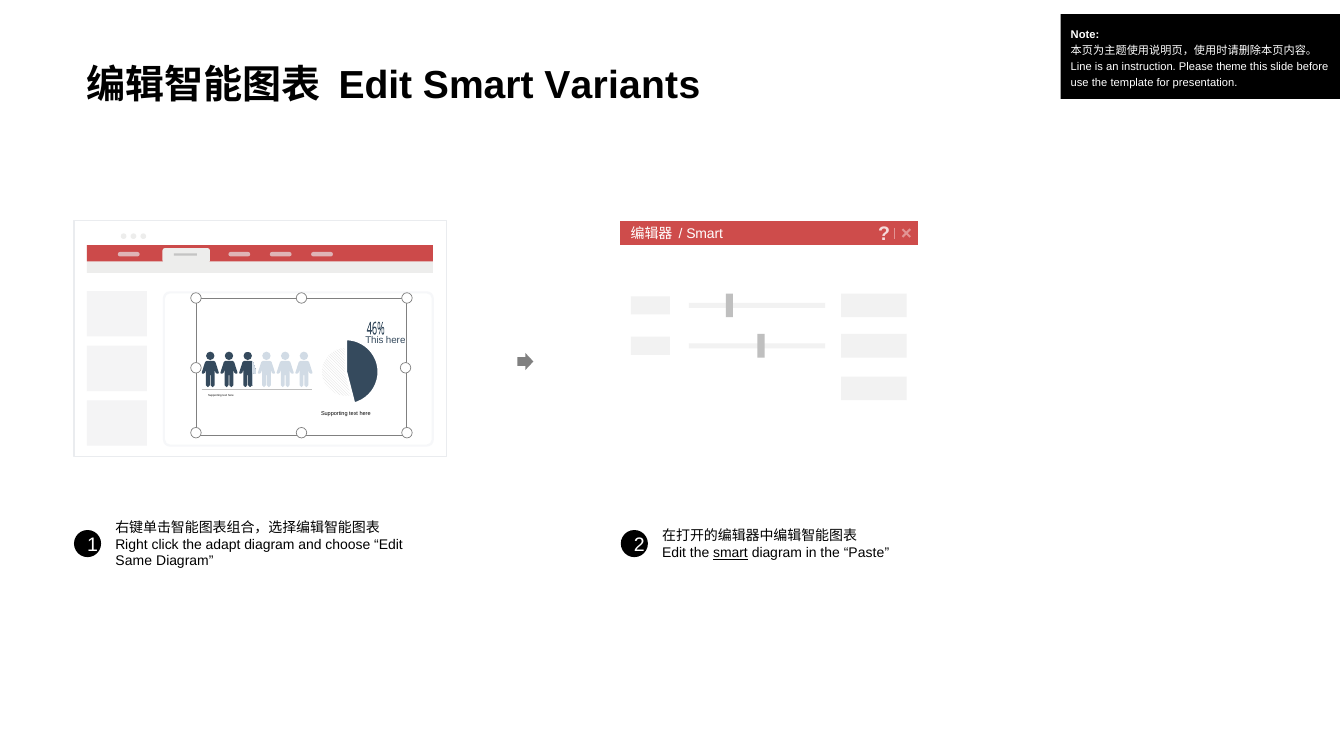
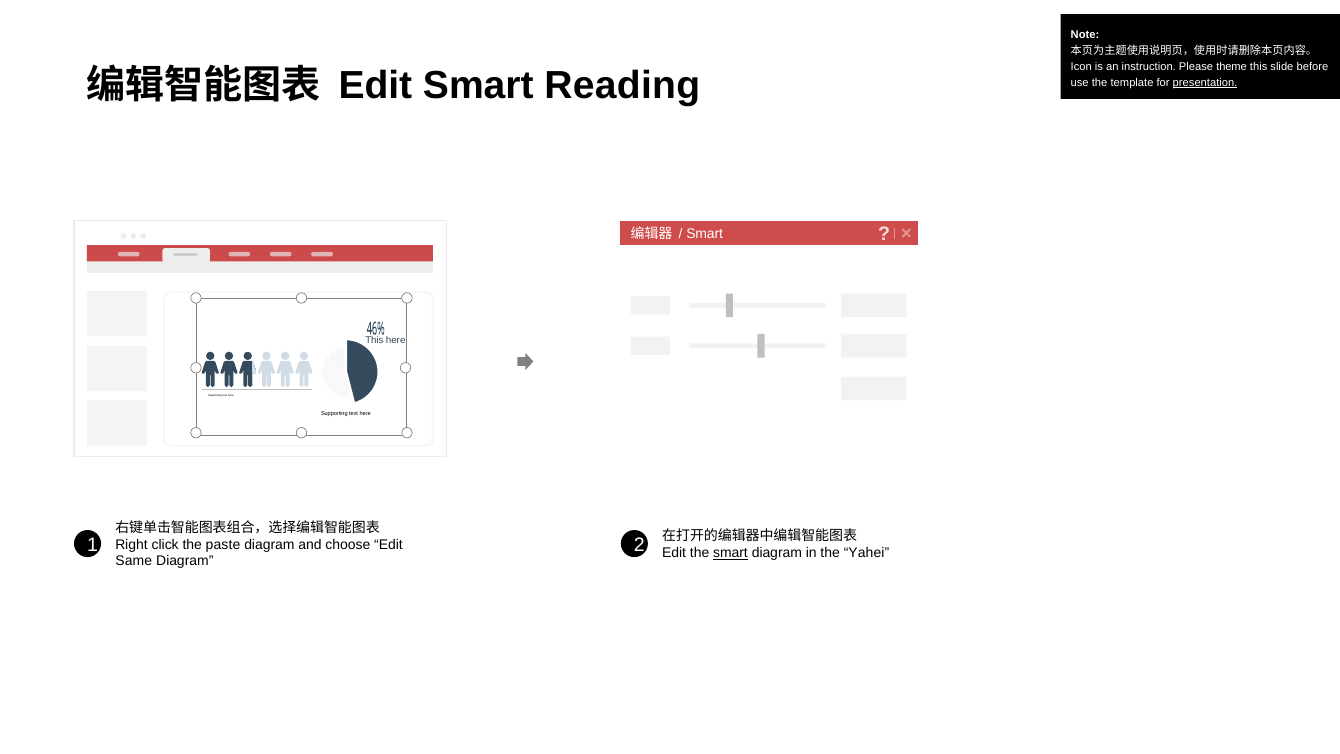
Line: Line -> Icon
Variants: Variants -> Reading
presentation underline: none -> present
adapt: adapt -> paste
Paste: Paste -> Yahei
